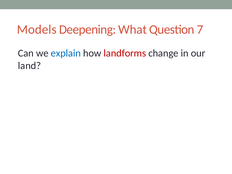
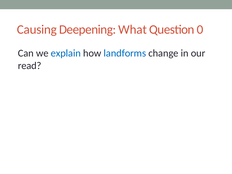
Models: Models -> Causing
7: 7 -> 0
landforms colour: red -> blue
land: land -> read
